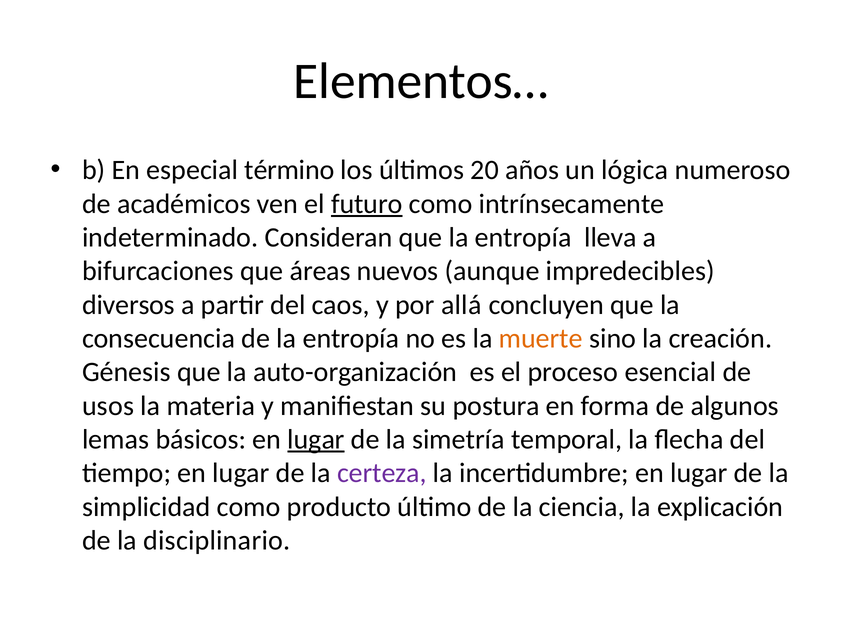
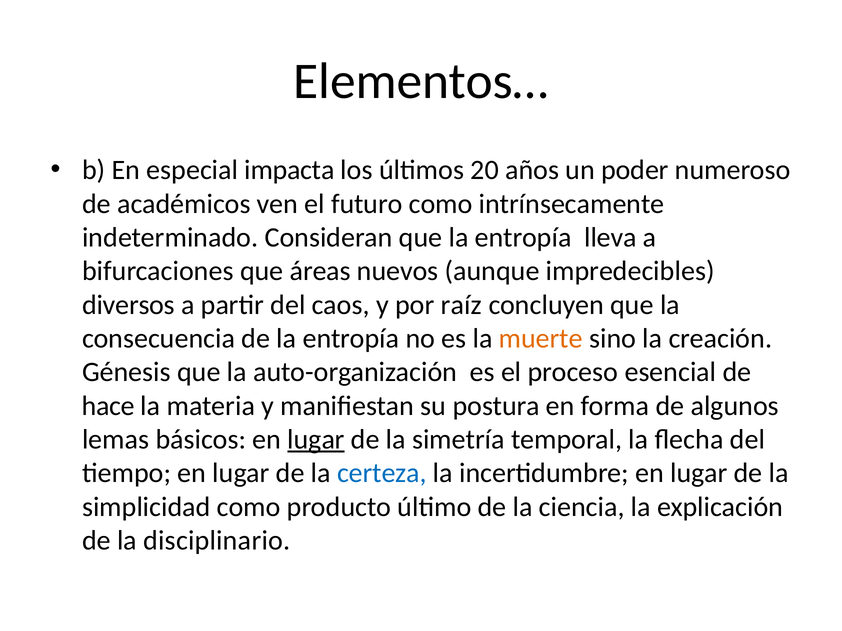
término: término -> impacta
lógica: lógica -> poder
futuro underline: present -> none
allá: allá -> raíz
usos: usos -> hace
certeza colour: purple -> blue
